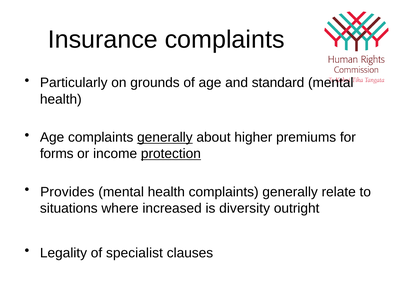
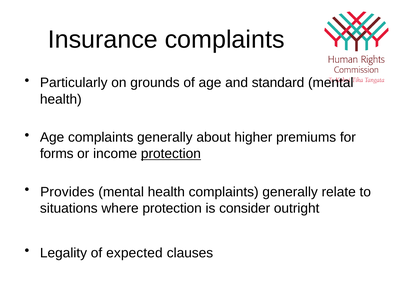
generally at (165, 138) underline: present -> none
where increased: increased -> protection
diversity: diversity -> consider
specialist: specialist -> expected
